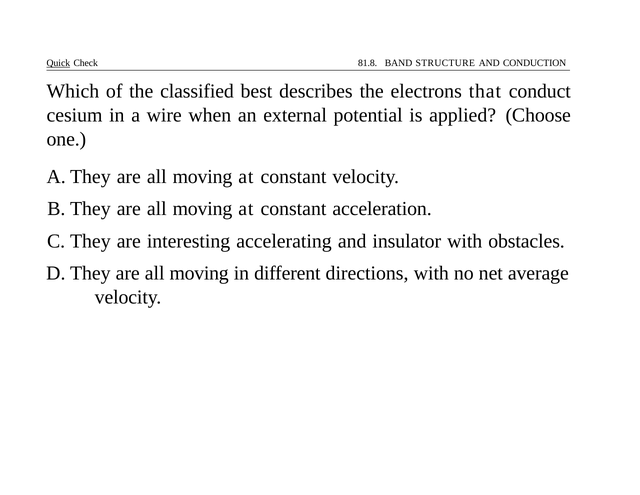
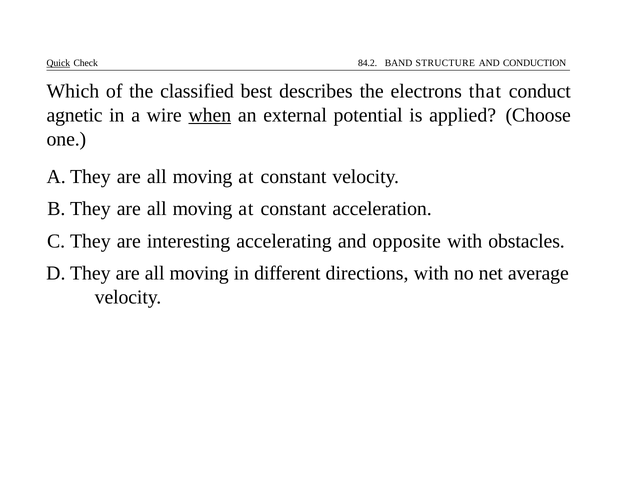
81.8: 81.8 -> 84.2
cesium: cesium -> agnetic
when underline: none -> present
insulator: insulator -> opposite
